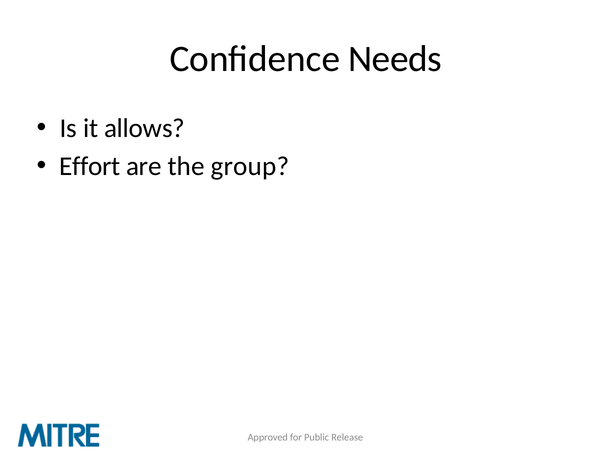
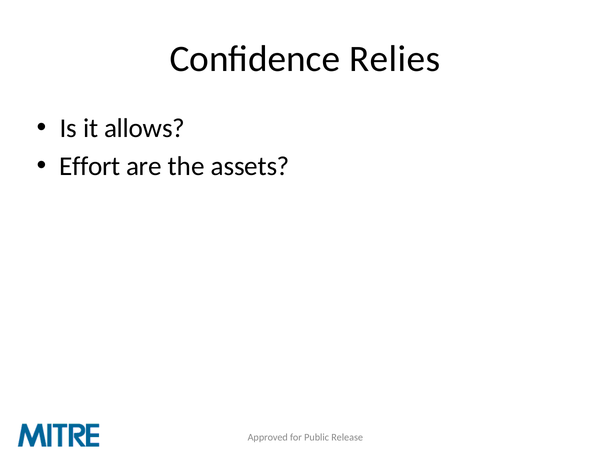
Needs: Needs -> Relies
group: group -> assets
